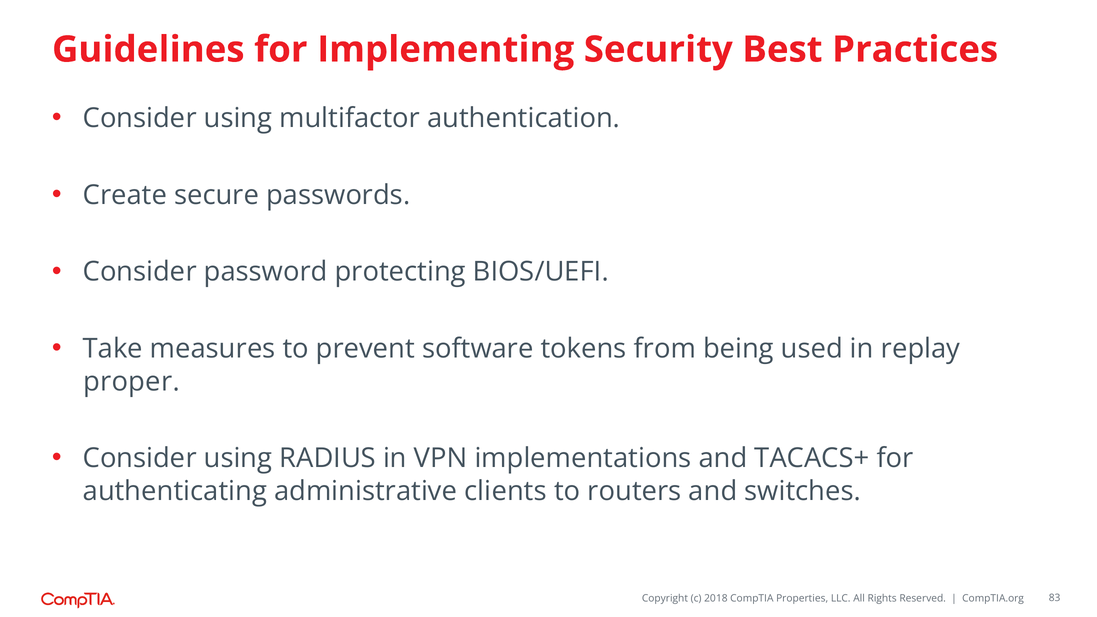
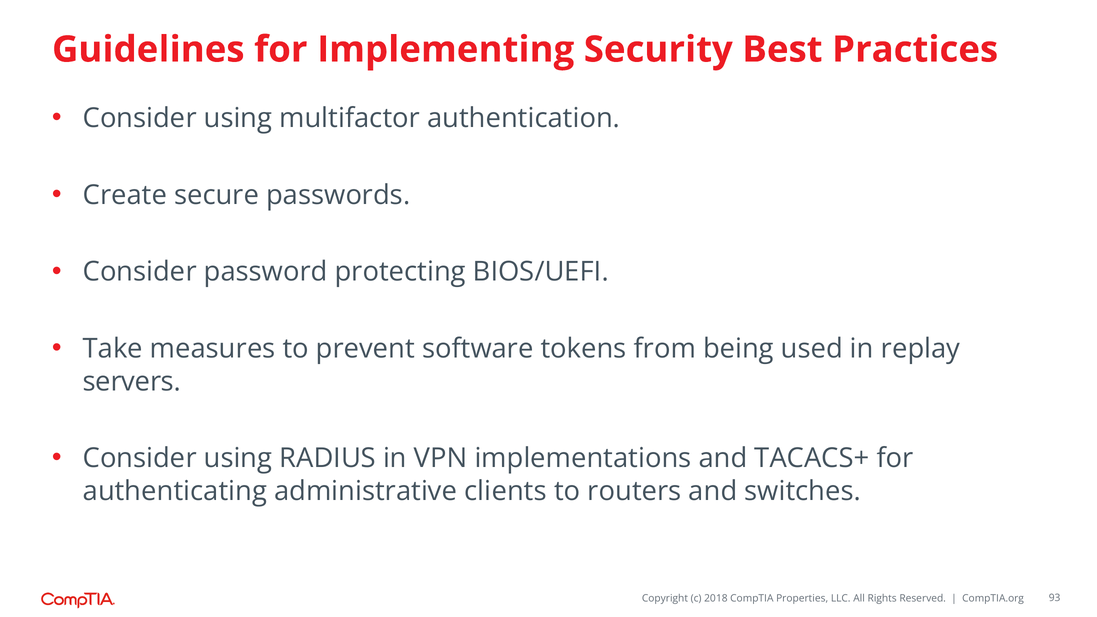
proper: proper -> servers
83: 83 -> 93
